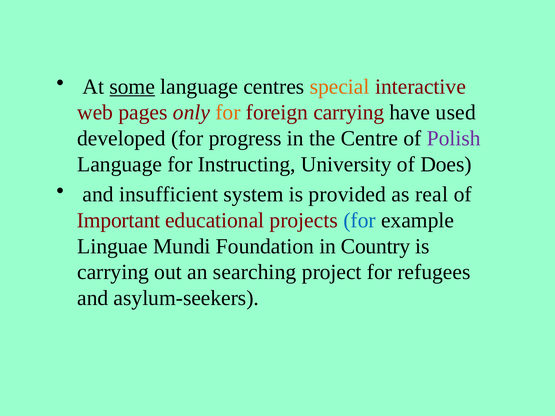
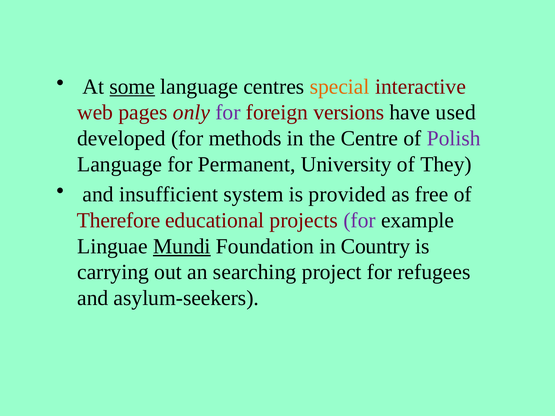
for at (228, 113) colour: orange -> purple
foreign carrying: carrying -> versions
progress: progress -> methods
Instructing: Instructing -> Permanent
Does: Does -> They
real: real -> free
Important: Important -> Therefore
for at (360, 221) colour: blue -> purple
Mundi underline: none -> present
